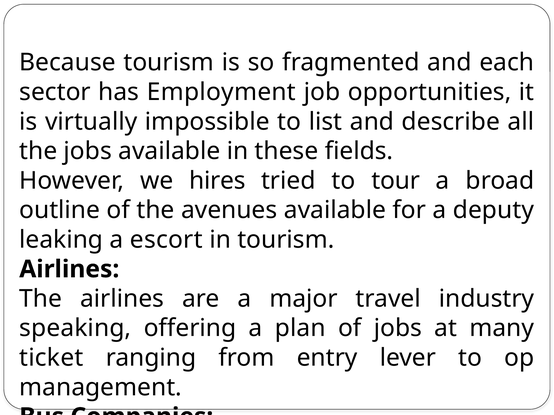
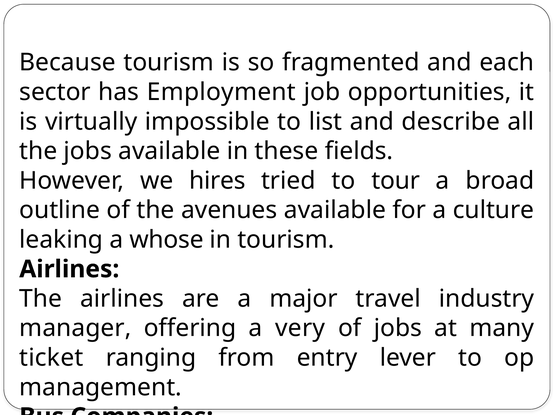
deputy: deputy -> culture
escort: escort -> whose
speaking: speaking -> manager
plan: plan -> very
